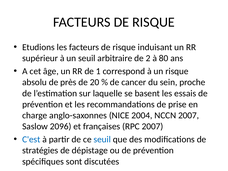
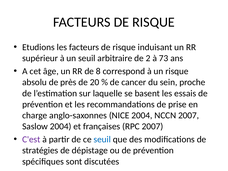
80: 80 -> 73
1: 1 -> 8
Saslow 2096: 2096 -> 2004
C'est colour: blue -> purple
